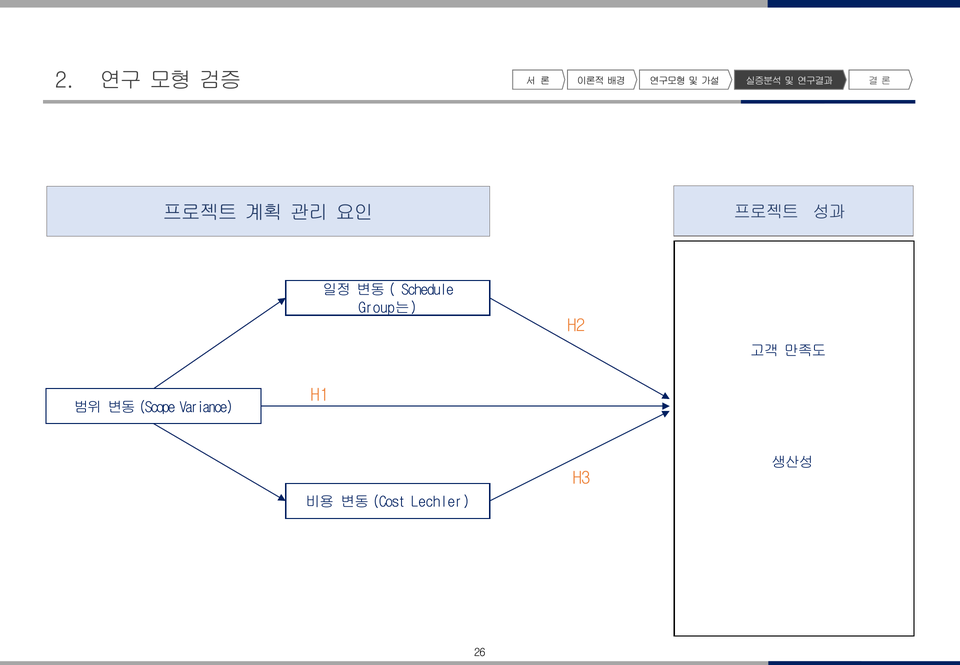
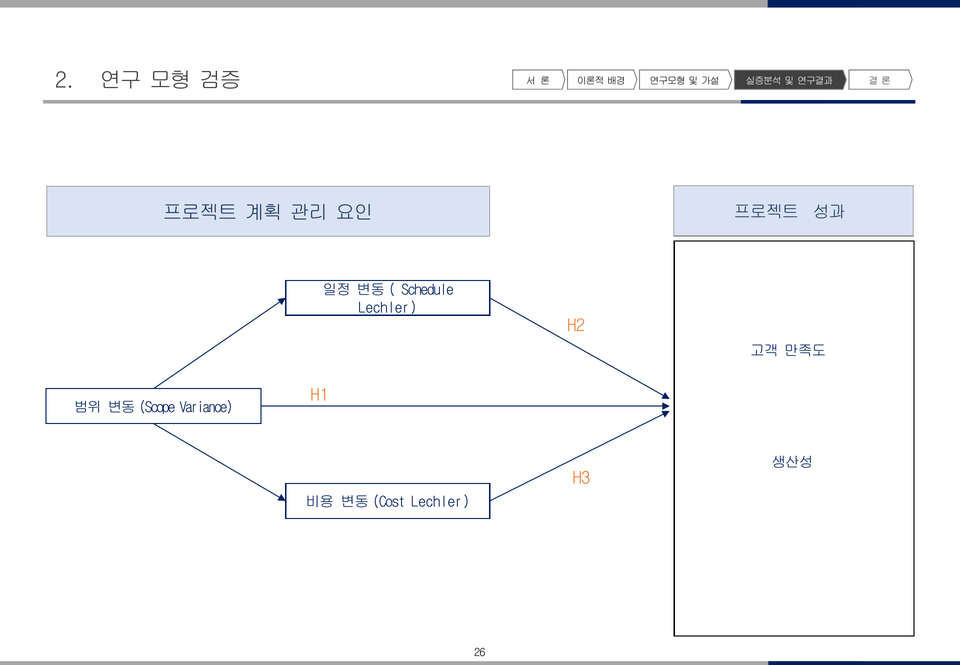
Group는 at (388, 308): Group는 -> Lechler
